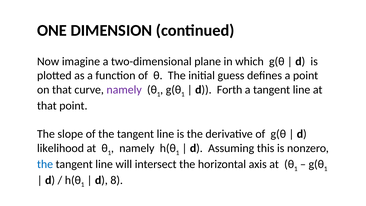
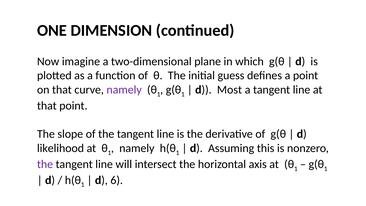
Forth: Forth -> Most
the at (45, 164) colour: blue -> purple
8: 8 -> 6
